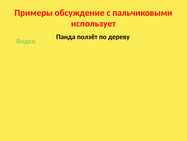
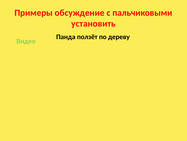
использует: использует -> установить
